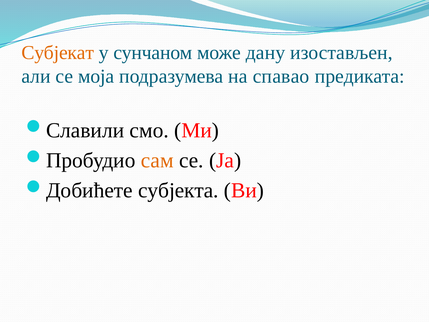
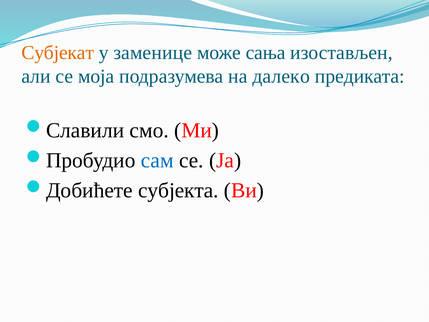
сунчаном: сунчаном -> заменице
дану: дану -> сања
спавао: спавао -> далеко
сам colour: orange -> blue
